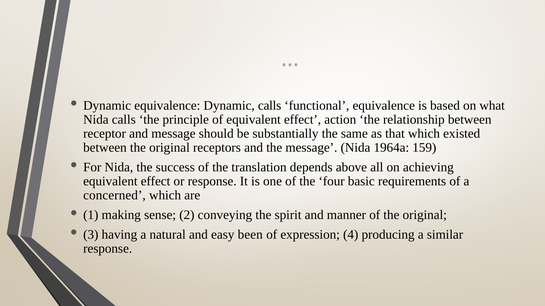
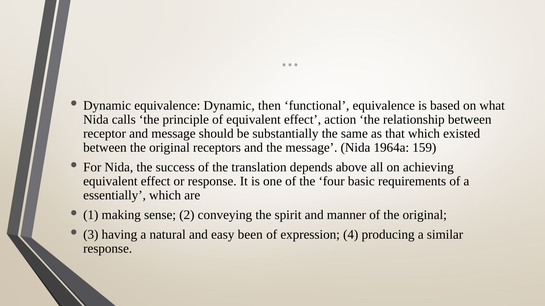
Dynamic calls: calls -> then
concerned: concerned -> essentially
